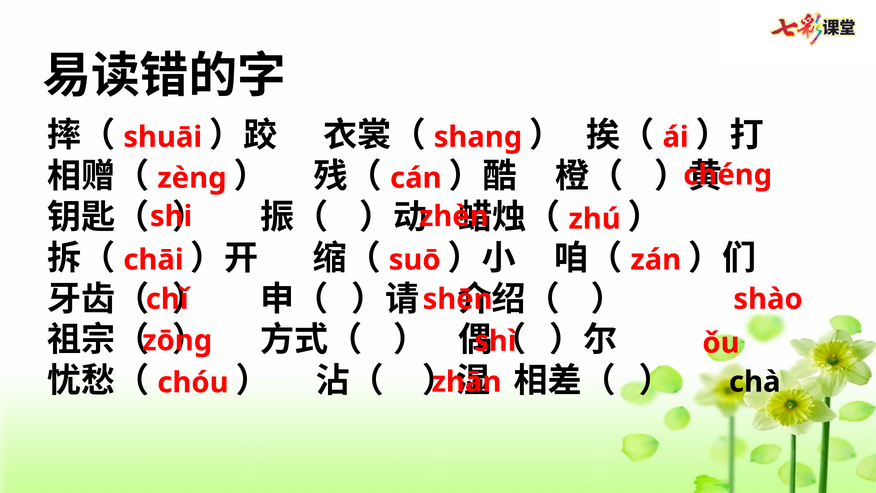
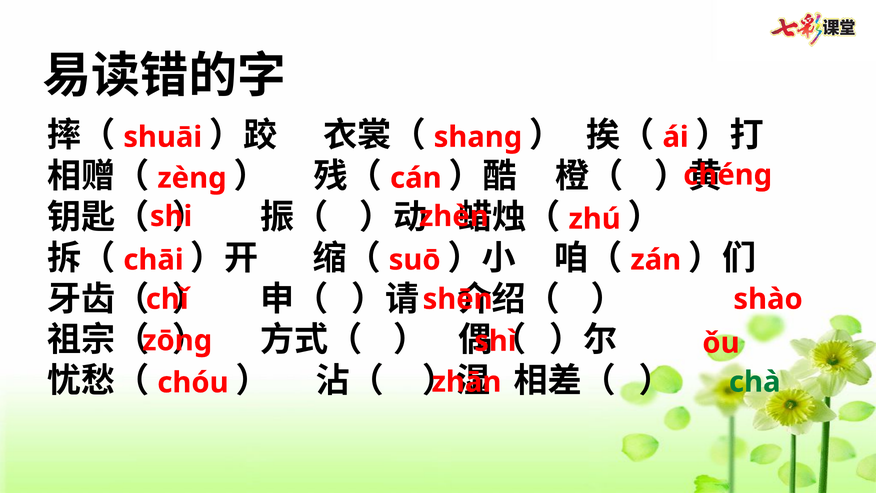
chà colour: black -> green
